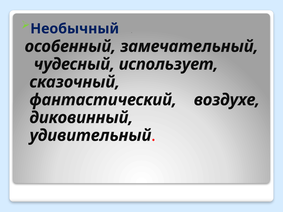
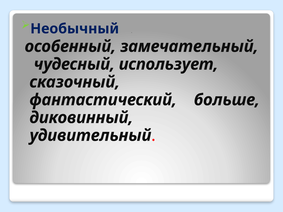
воздухе: воздухе -> больше
